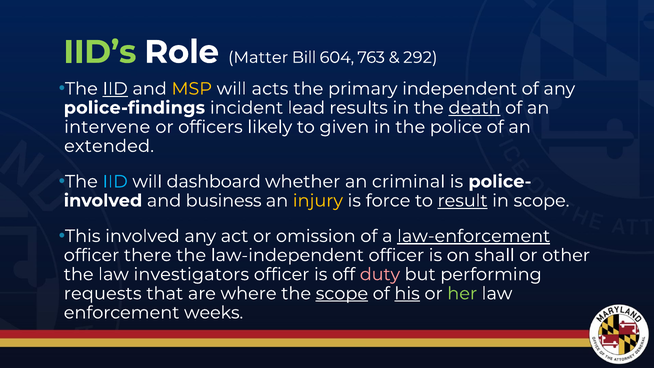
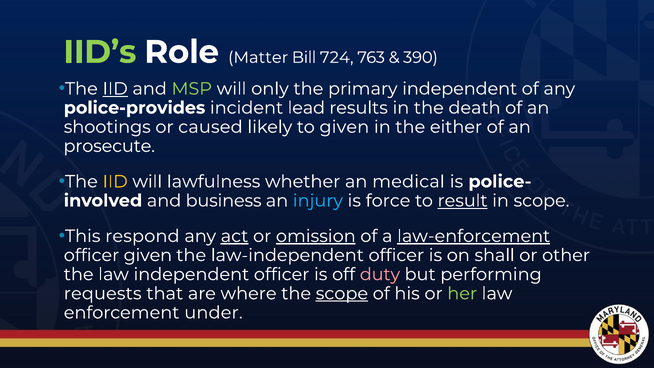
604: 604 -> 724
292: 292 -> 390
MSP colour: yellow -> light green
acts: acts -> only
police-findings: police-findings -> police-provides
death underline: present -> none
intervene: intervene -> shootings
officers: officers -> caused
police: police -> either
extended: extended -> prosecute
IID at (115, 181) colour: light blue -> yellow
dashboard: dashboard -> lawfulness
criminal: criminal -> medical
injury colour: yellow -> light blue
This involved: involved -> respond
act underline: none -> present
omission underline: none -> present
officer there: there -> given
law investigators: investigators -> independent
his underline: present -> none
weeks: weeks -> under
